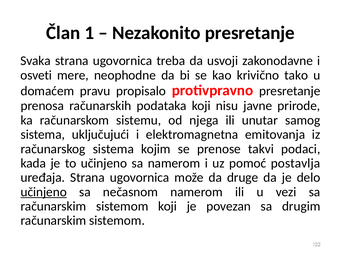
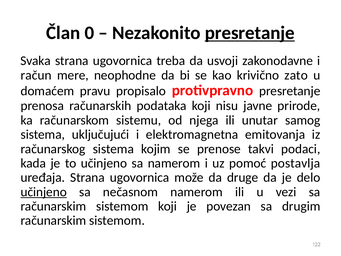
1: 1 -> 0
presretanje at (250, 33) underline: none -> present
osveti: osveti -> račun
tako: tako -> zato
